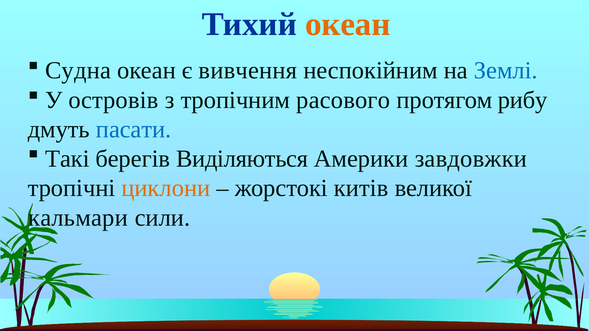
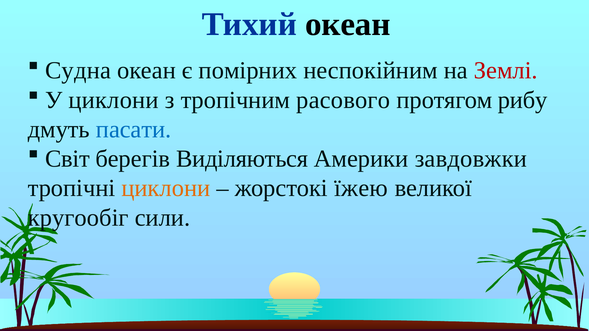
океан at (348, 24) colour: orange -> black
вивчення: вивчення -> помірних
Землі colour: blue -> red
У островів: островів -> циклони
Такі: Такі -> Світ
китів: китів -> їжею
кальмари: кальмари -> кругообіг
